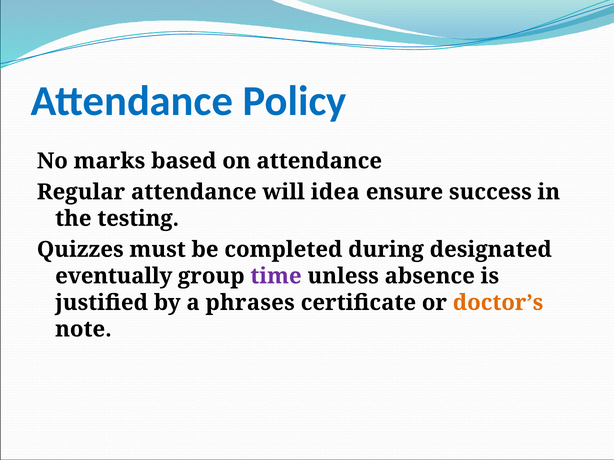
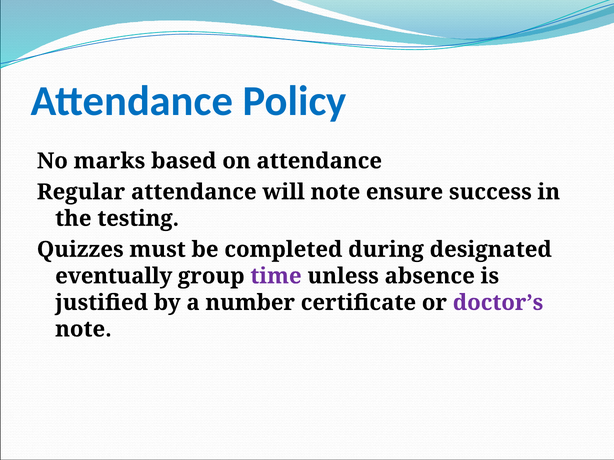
will idea: idea -> note
phrases: phrases -> number
doctor’s colour: orange -> purple
